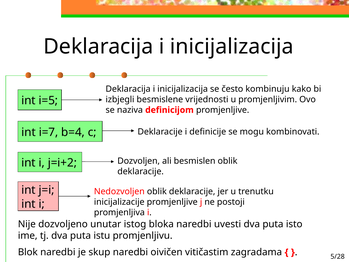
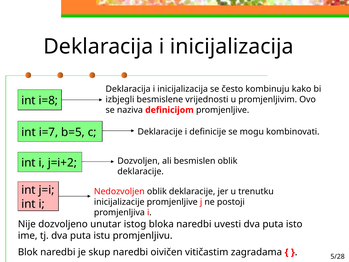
i=5: i=5 -> i=8
b=4: b=4 -> b=5
